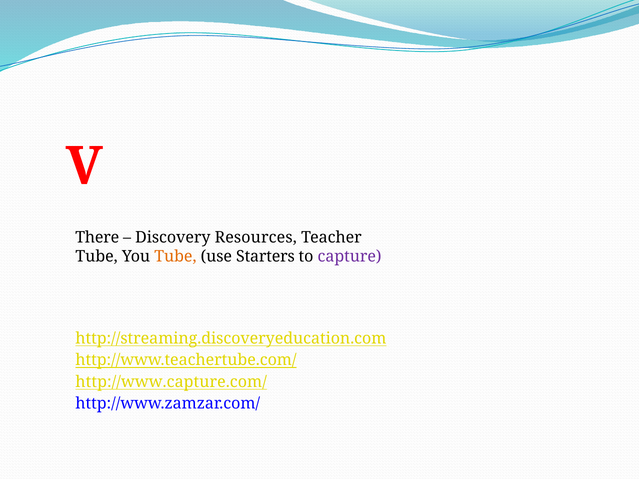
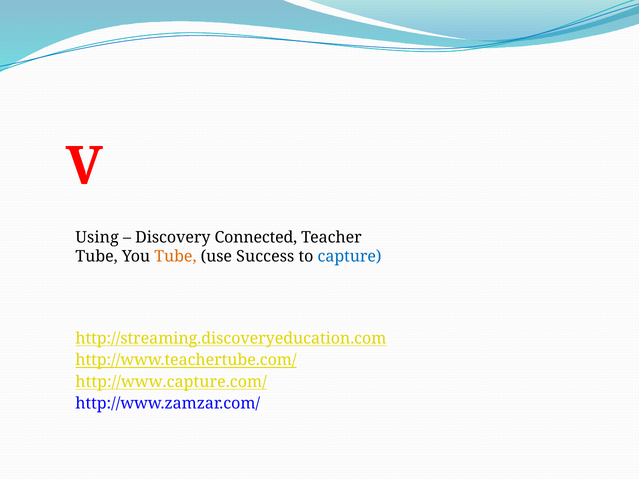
There: There -> Using
Resources: Resources -> Connected
Starters: Starters -> Success
capture colour: purple -> blue
